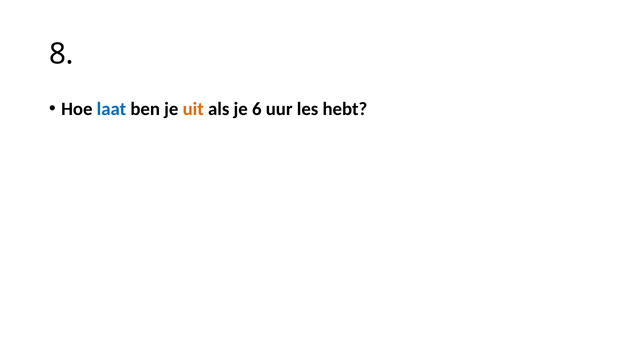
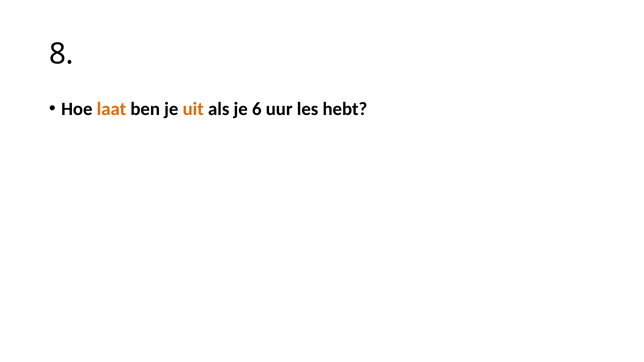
laat colour: blue -> orange
